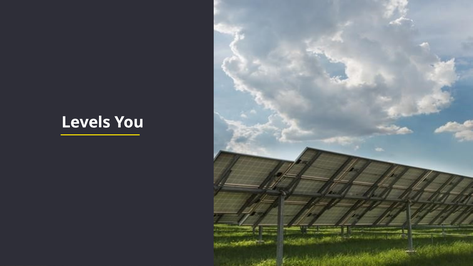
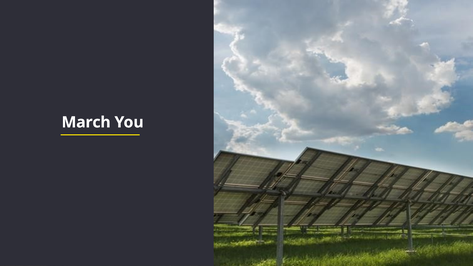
Levels: Levels -> March
